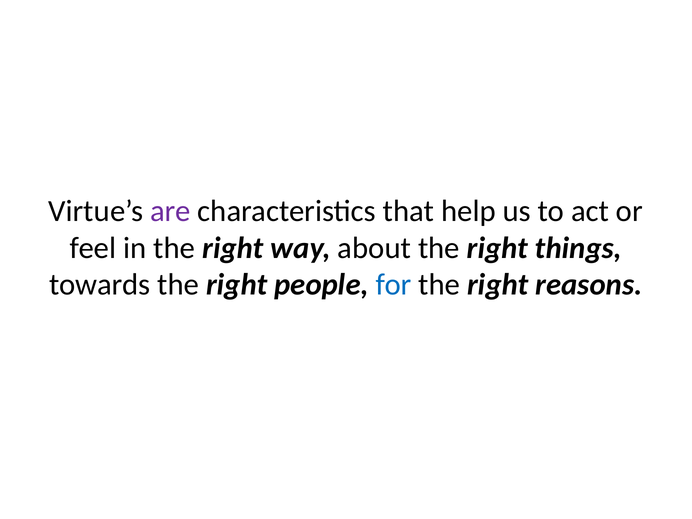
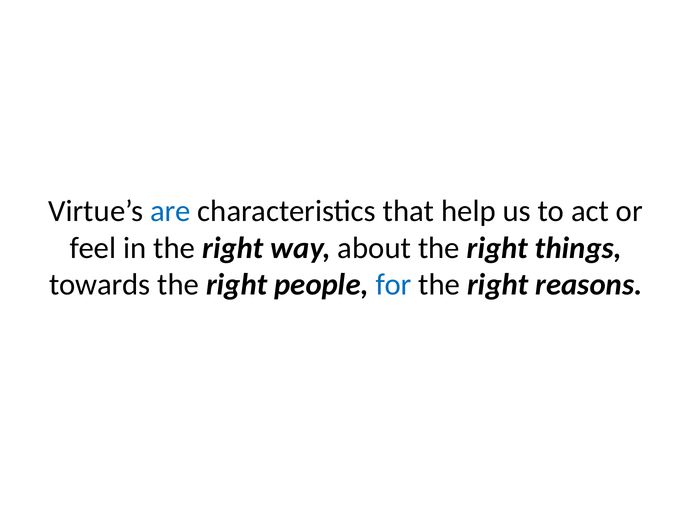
are colour: purple -> blue
